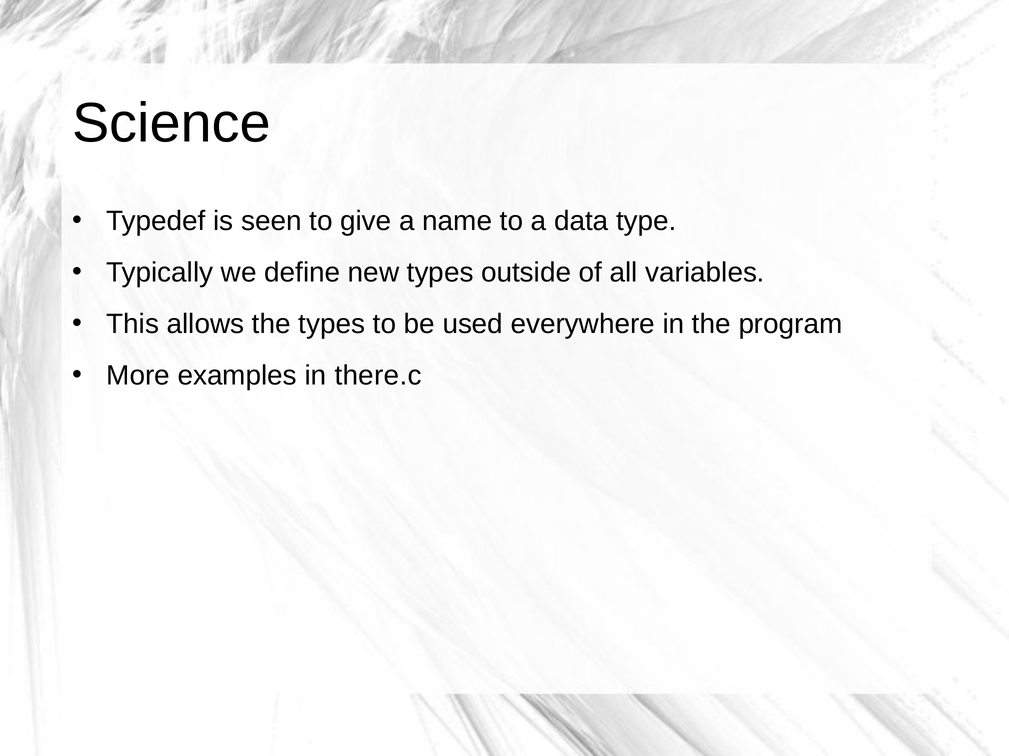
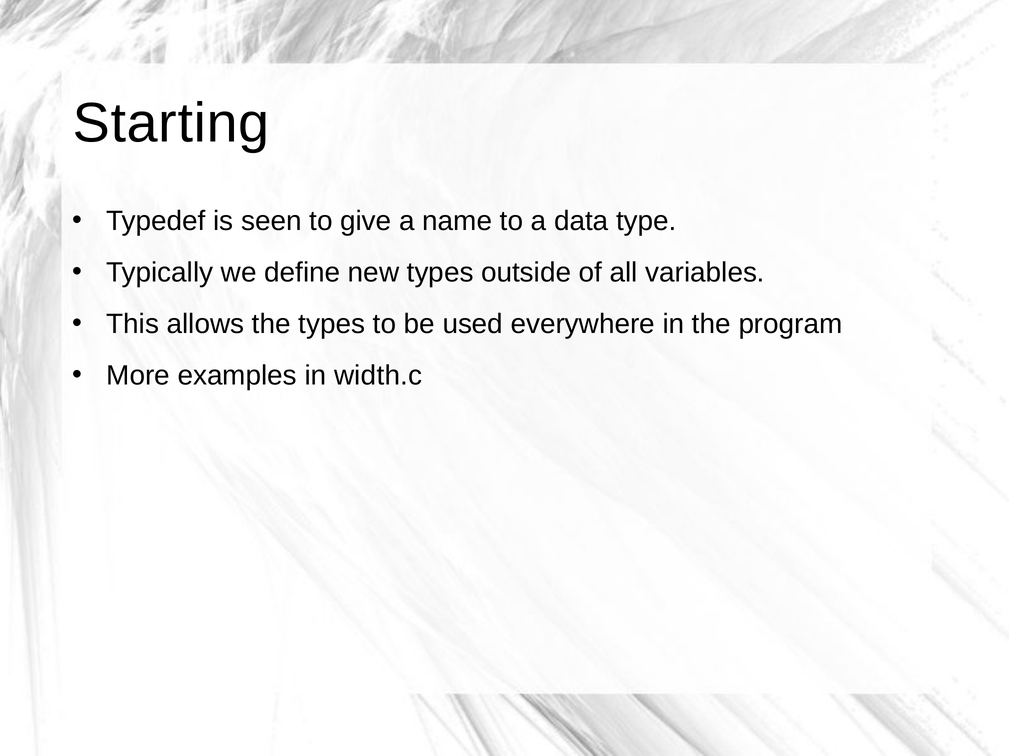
Science: Science -> Starting
there.c: there.c -> width.c
